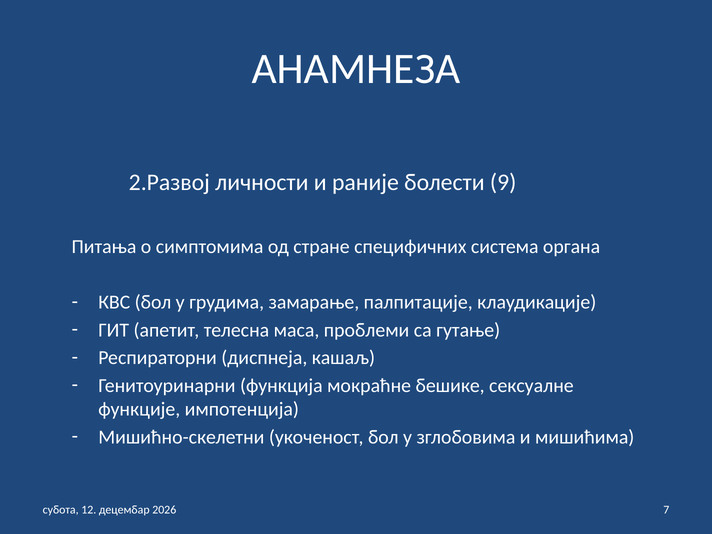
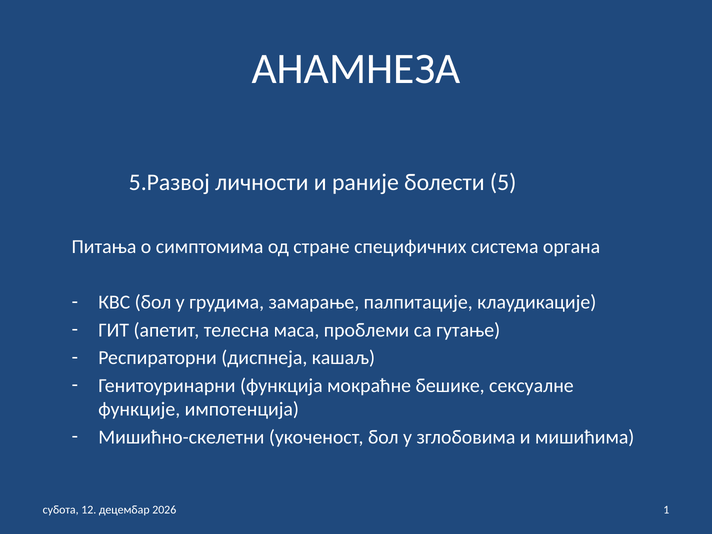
2.Развој: 2.Развој -> 5.Развој
9: 9 -> 5
7: 7 -> 1
